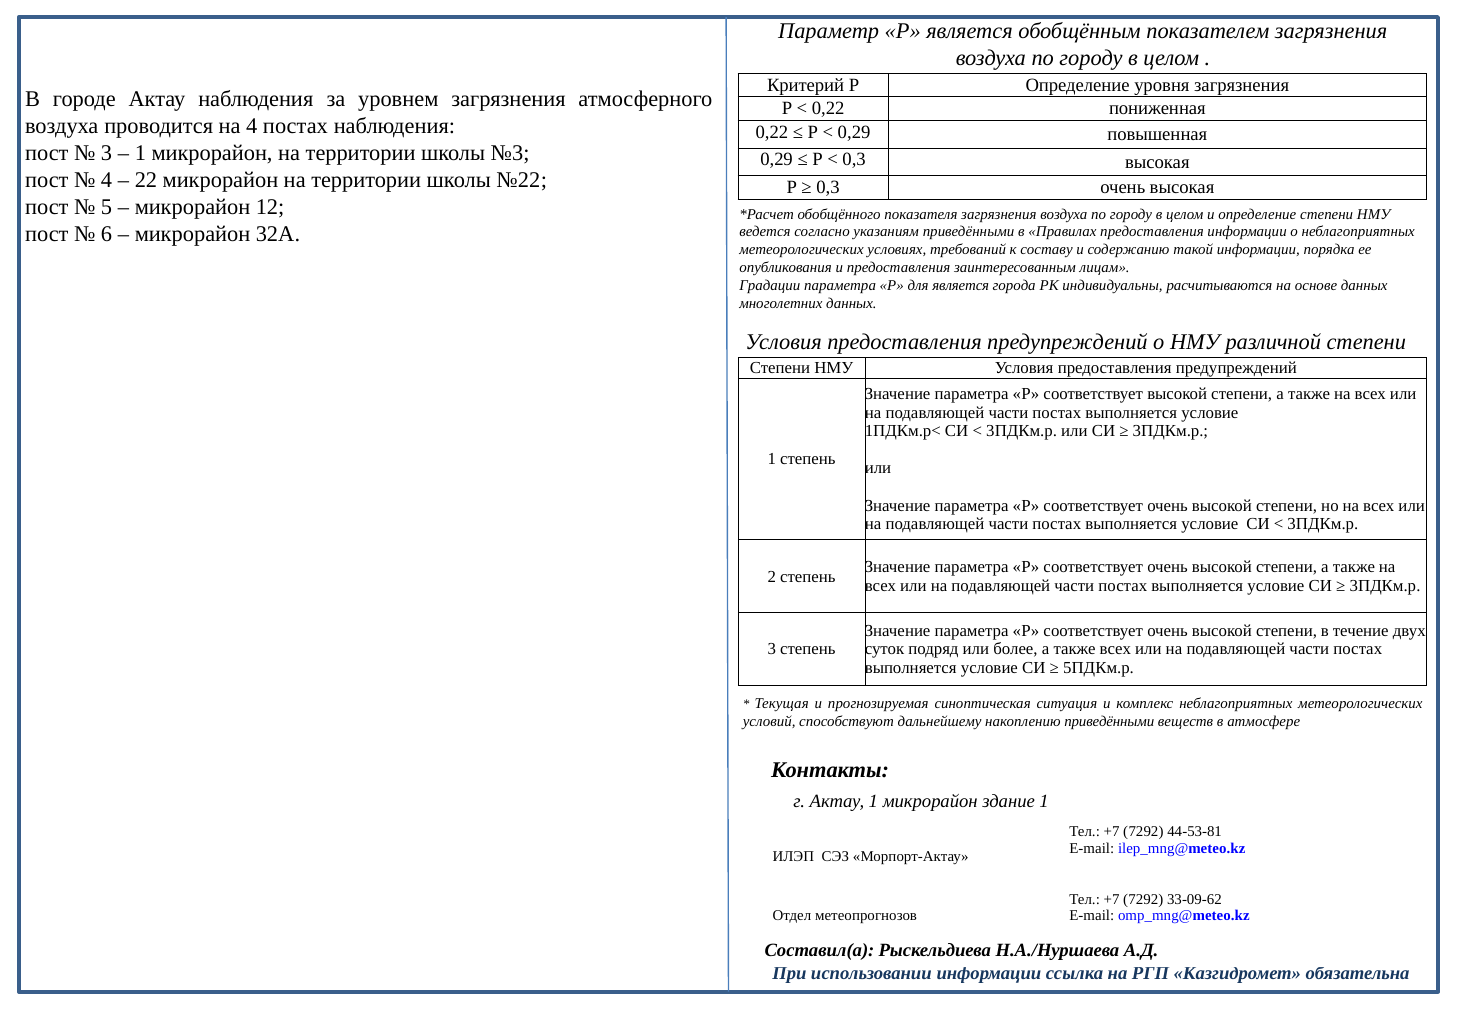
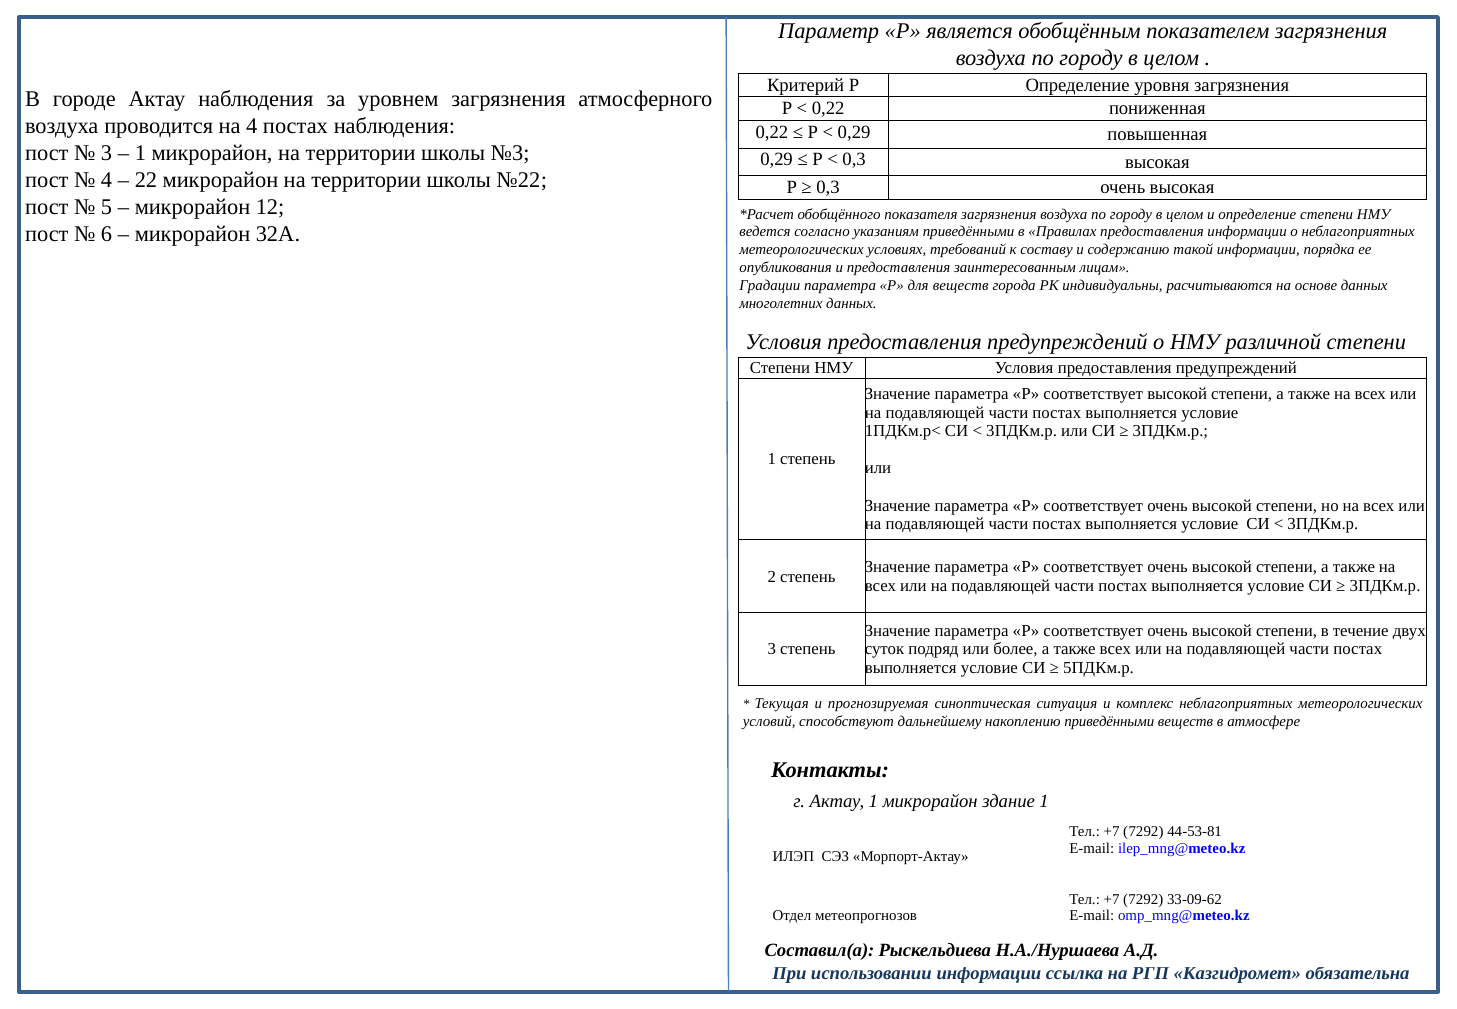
для является: является -> веществ
